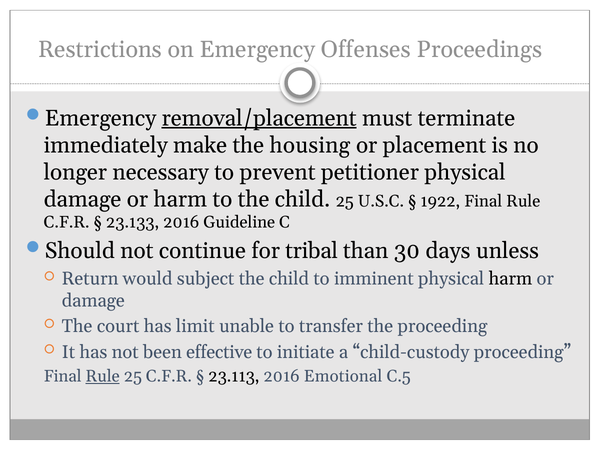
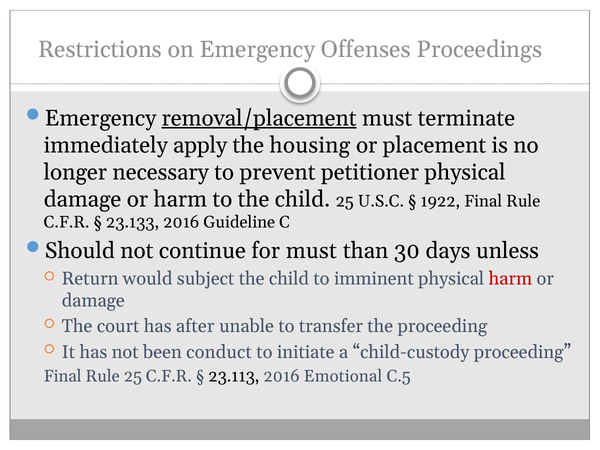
make: make -> apply
for tribal: tribal -> must
harm at (510, 279) colour: black -> red
limit: limit -> after
effective: effective -> conduct
Rule at (103, 376) underline: present -> none
